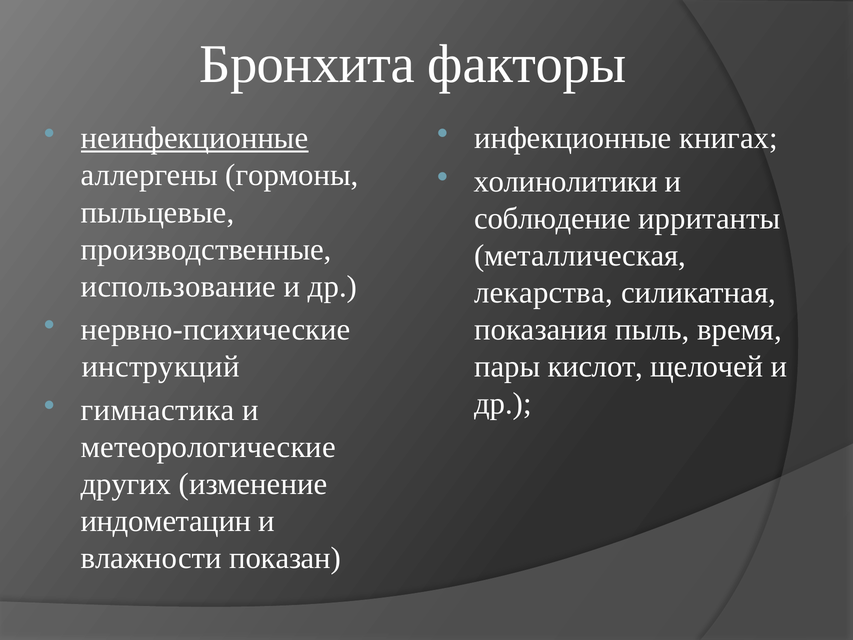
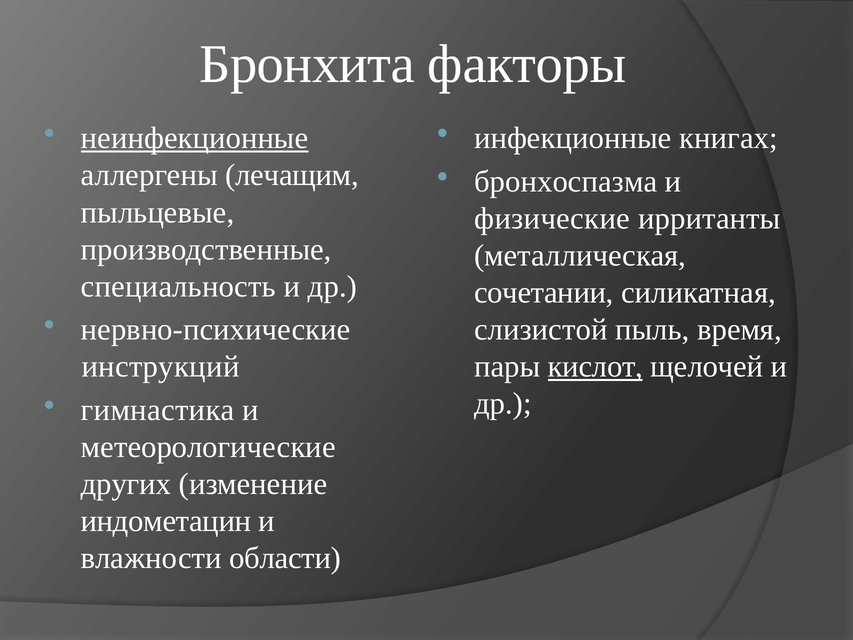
гормоны: гормоны -> лечащим
холинолитики: холинолитики -> бронхоспазма
соблюдение: соблюдение -> физические
использование: использование -> специальность
лекарства: лекарства -> сочетании
показания: показания -> слизистой
кислот underline: none -> present
показан: показан -> области
